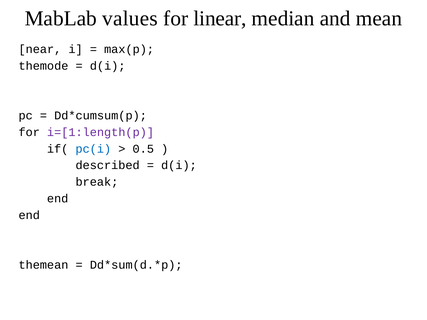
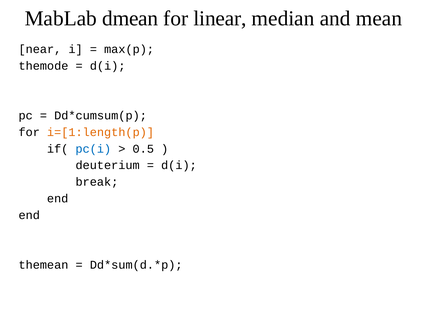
values: values -> dmean
i=[1:length(p colour: purple -> orange
described: described -> deuterium
